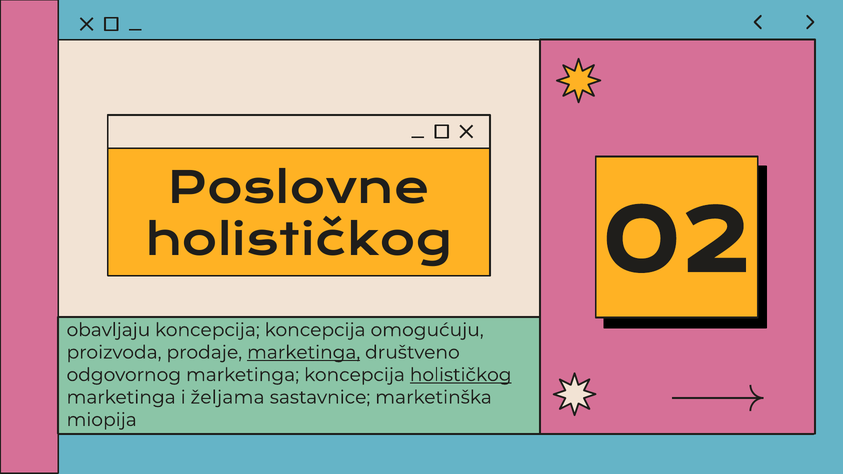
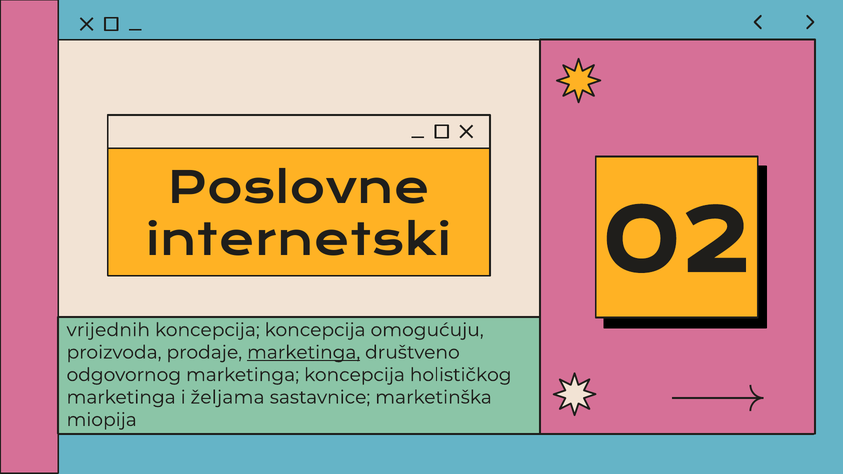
holističkog at (299, 241): holističkog -> internetski
obavljaju: obavljaju -> vrijednih
holističkog at (461, 375) underline: present -> none
